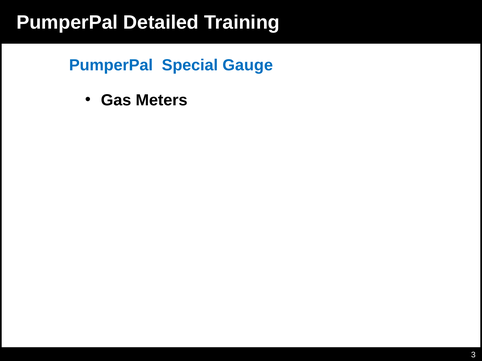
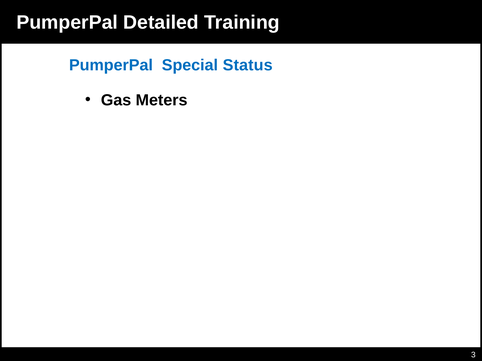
Gauge: Gauge -> Status
